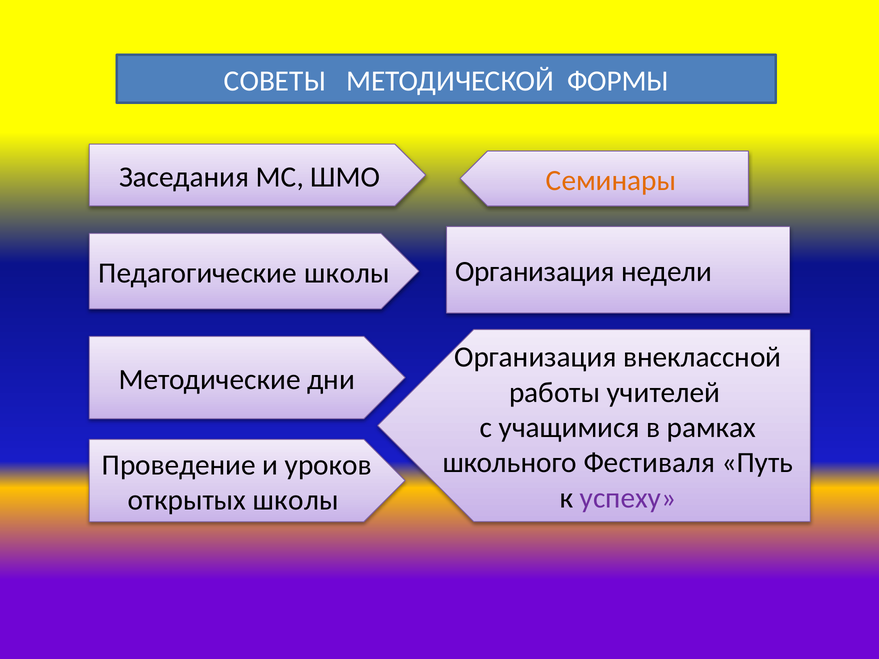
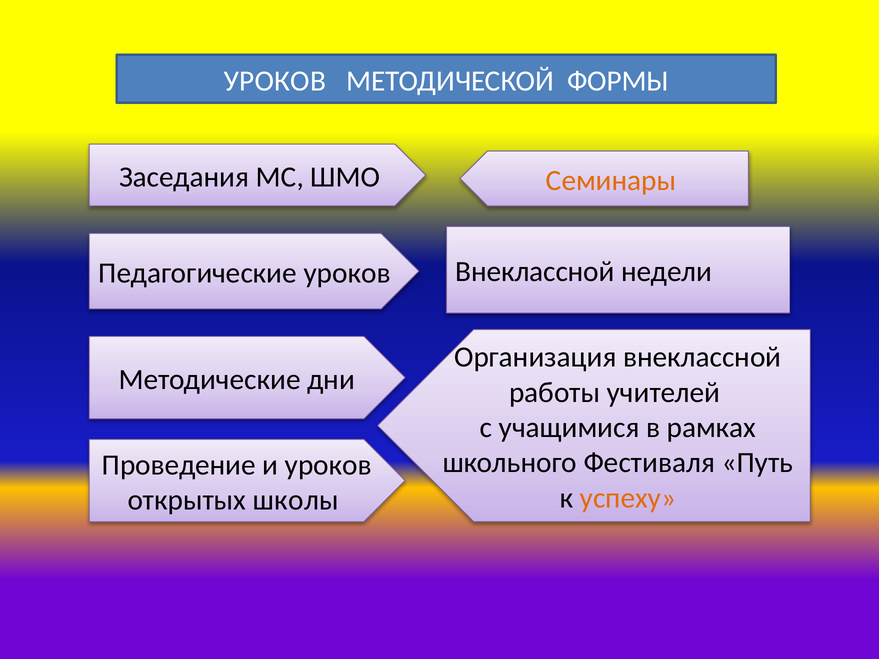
СОВЕТЫ at (275, 81): СОВЕТЫ -> УРОКОВ
Организация at (535, 272): Организация -> Внеклассной
Педагогические школы: школы -> уроков
успеху colour: purple -> orange
